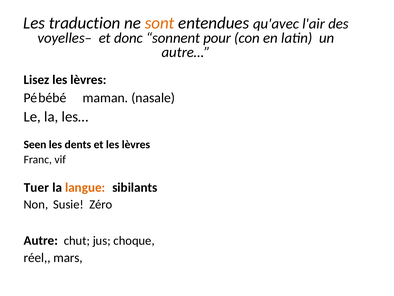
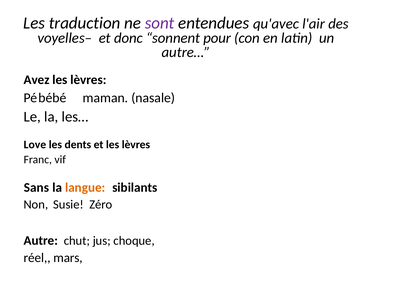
sont colour: orange -> purple
Lisez: Lisez -> Avez
Seen: Seen -> Love
Tuer: Tuer -> Sans
